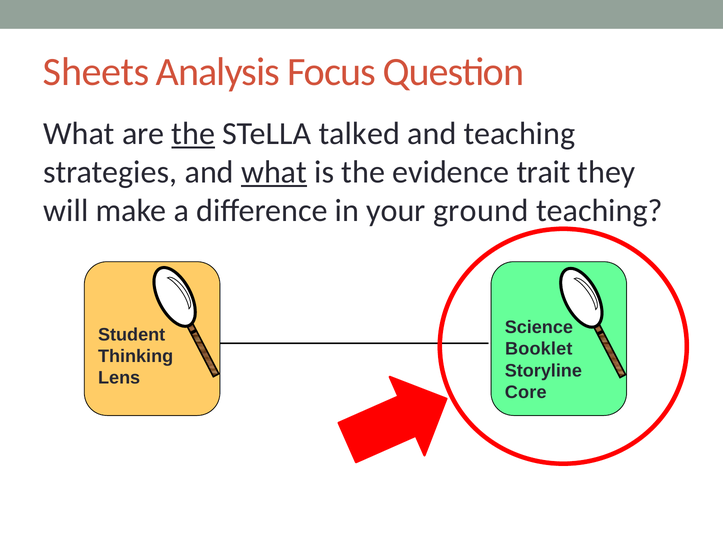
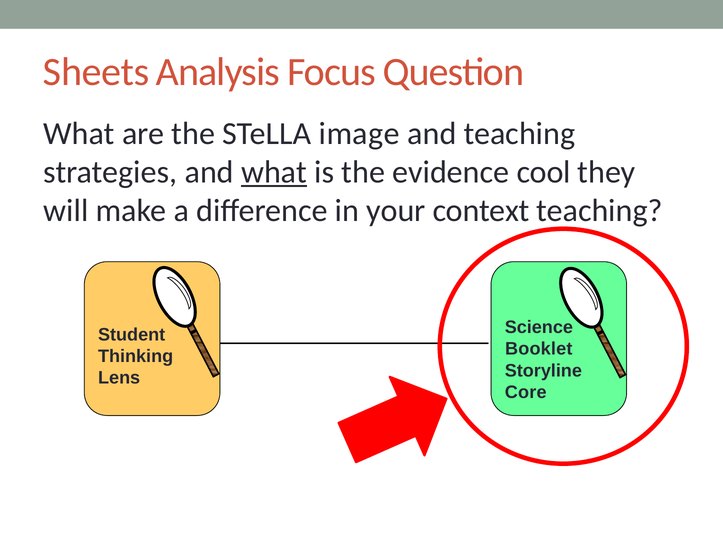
the at (193, 134) underline: present -> none
talked: talked -> image
trait: trait -> cool
ground: ground -> context
